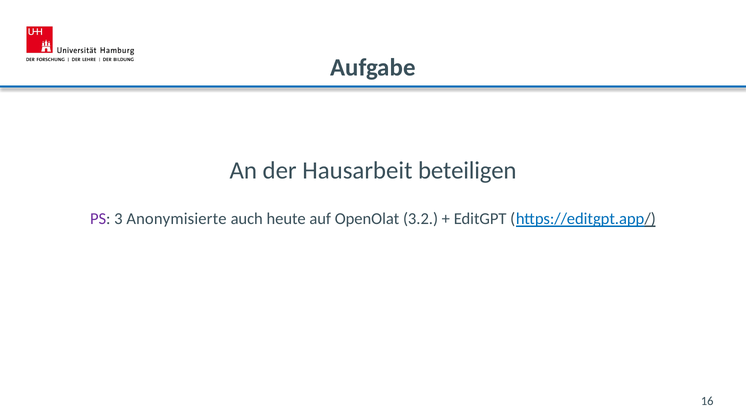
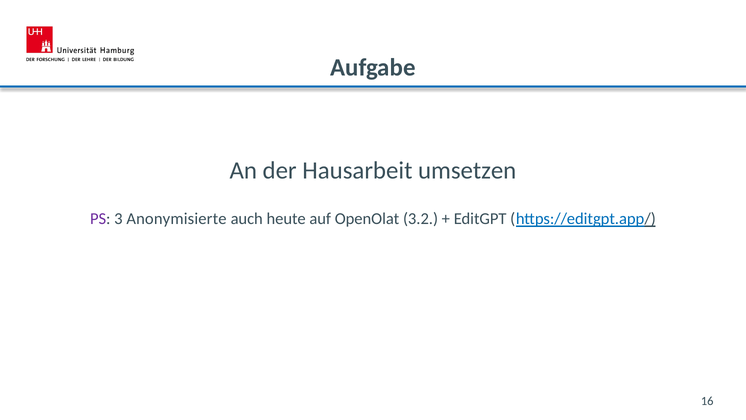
beteiligen: beteiligen -> umsetzen
